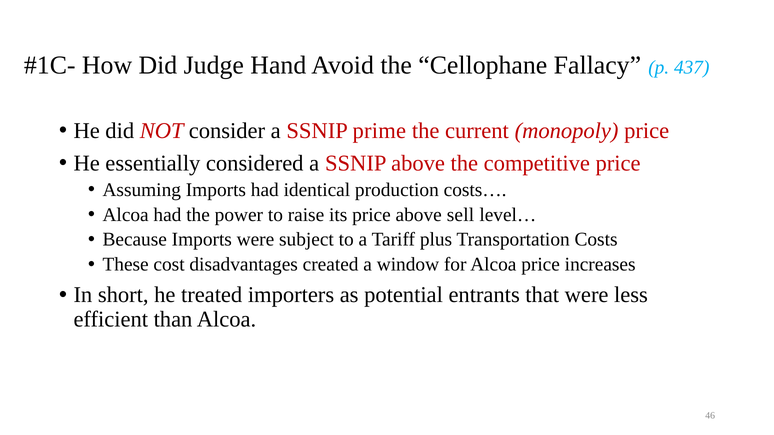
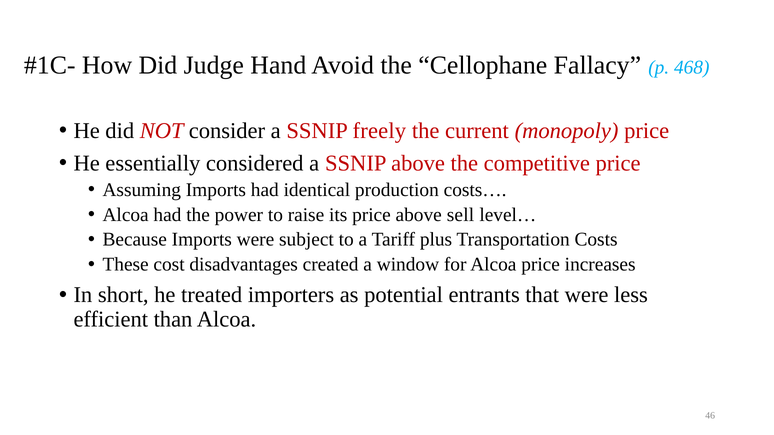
437: 437 -> 468
prime: prime -> freely
